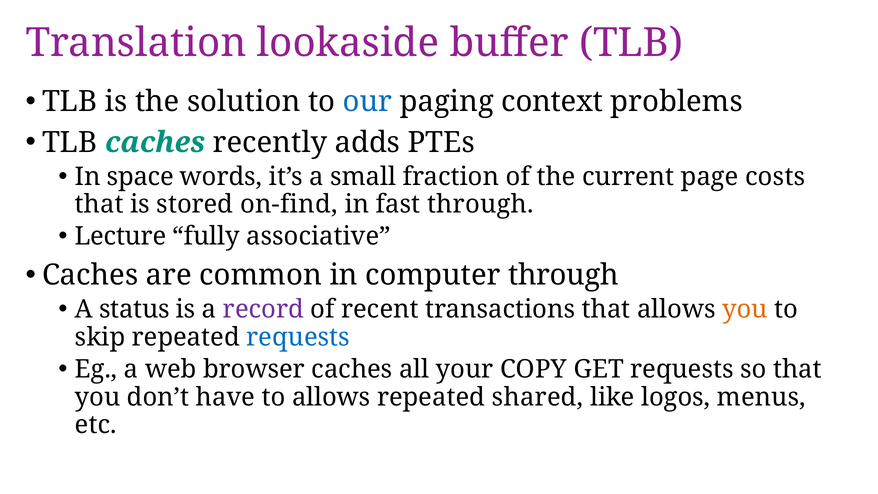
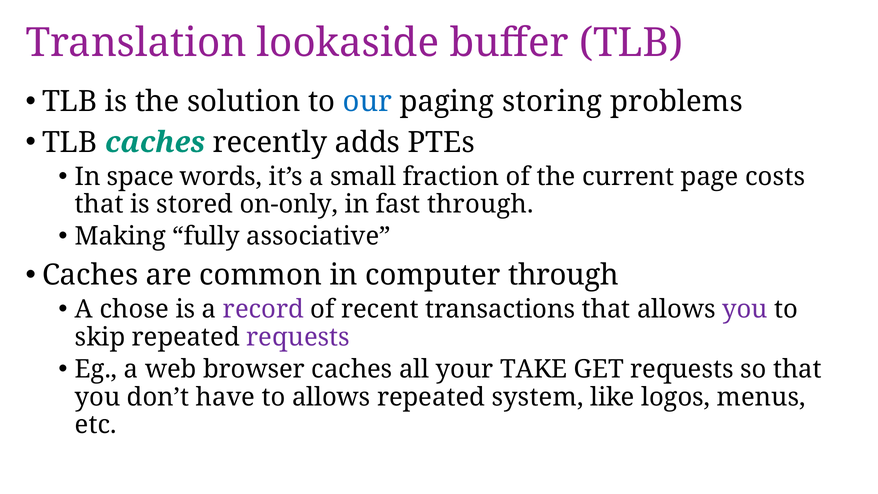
context: context -> storing
on-find: on-find -> on-only
Lecture: Lecture -> Making
status: status -> chose
you at (745, 309) colour: orange -> purple
requests at (298, 337) colour: blue -> purple
COPY: COPY -> TAKE
shared: shared -> system
